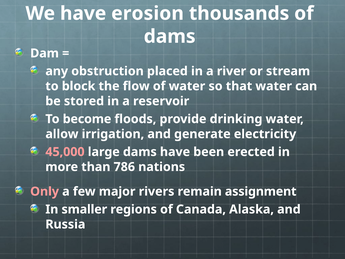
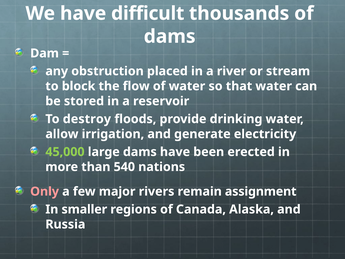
erosion: erosion -> difficult
become: become -> destroy
45,000 colour: pink -> light green
786: 786 -> 540
